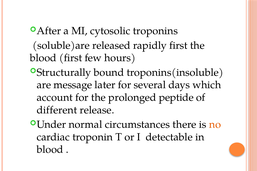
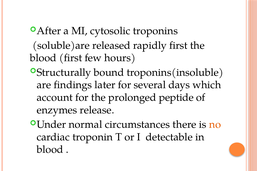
message: message -> findings
different: different -> enzymes
